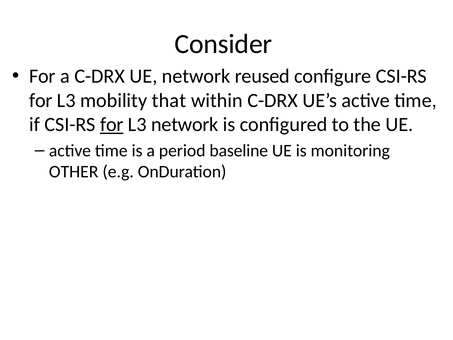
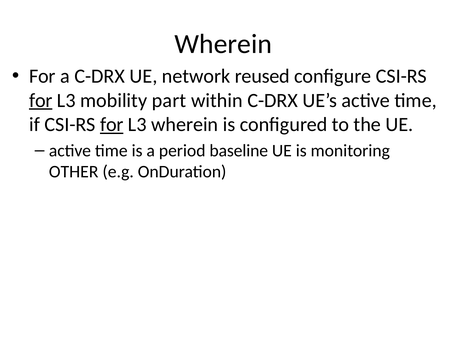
Consider at (223, 44): Consider -> Wherein
for at (41, 100) underline: none -> present
that: that -> part
L3 network: network -> wherein
